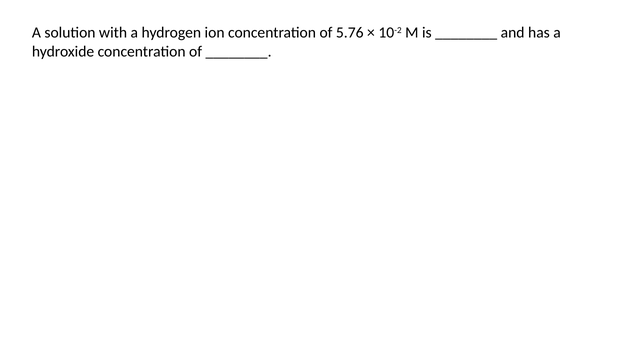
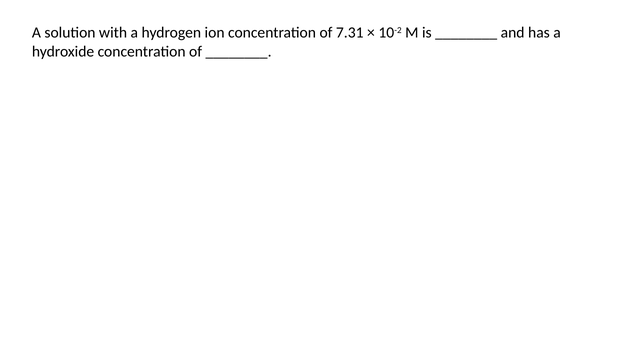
5.76: 5.76 -> 7.31
